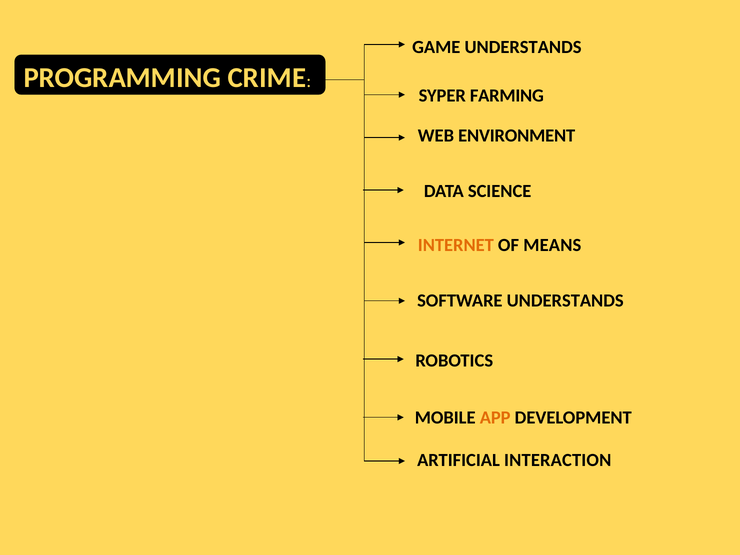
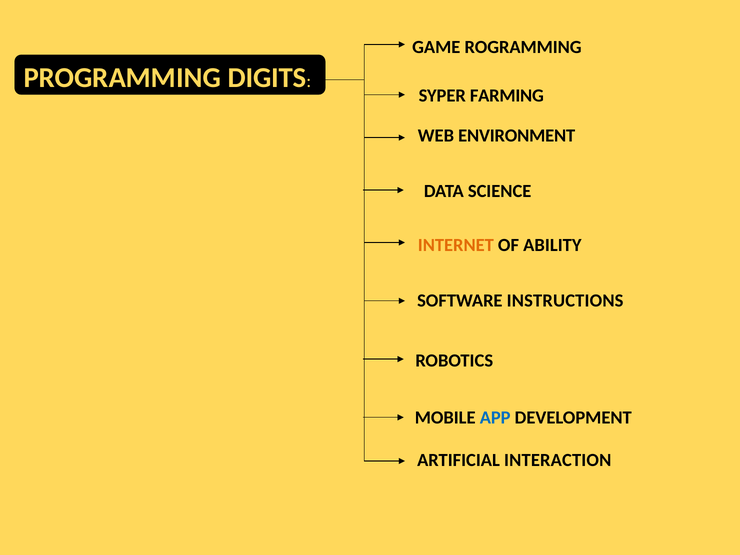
GAME UNDERSTANDS: UNDERSTANDS -> ROGRAMMING
CRIME: CRIME -> DIGITS
MEANS: MEANS -> ABILITY
SOFTWARE UNDERSTANDS: UNDERSTANDS -> INSTRUCTIONS
APP colour: orange -> blue
